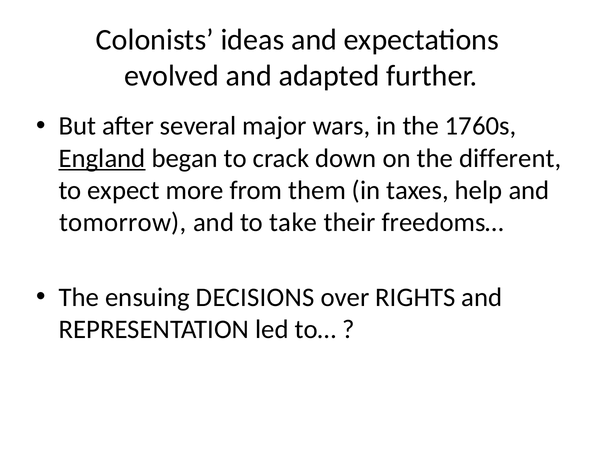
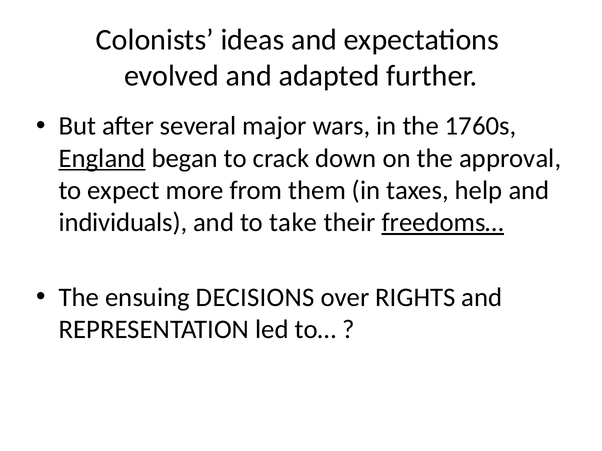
different: different -> approval
tomorrow: tomorrow -> individuals
freedoms… underline: none -> present
